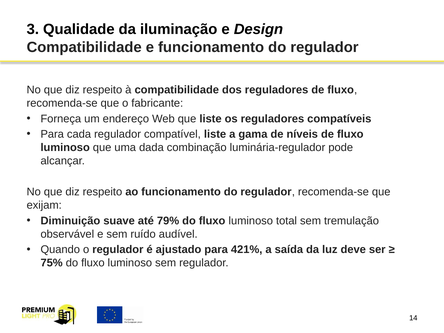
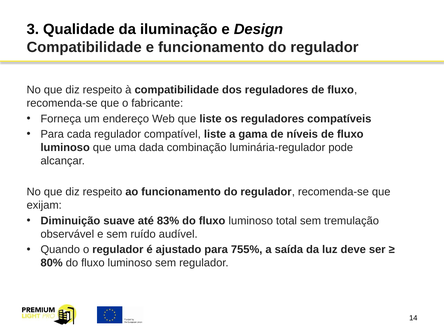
79%: 79% -> 83%
421%: 421% -> 755%
75%: 75% -> 80%
